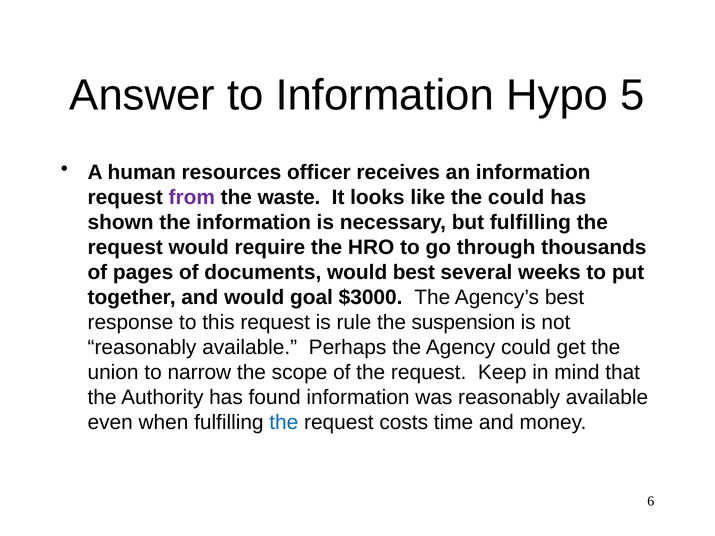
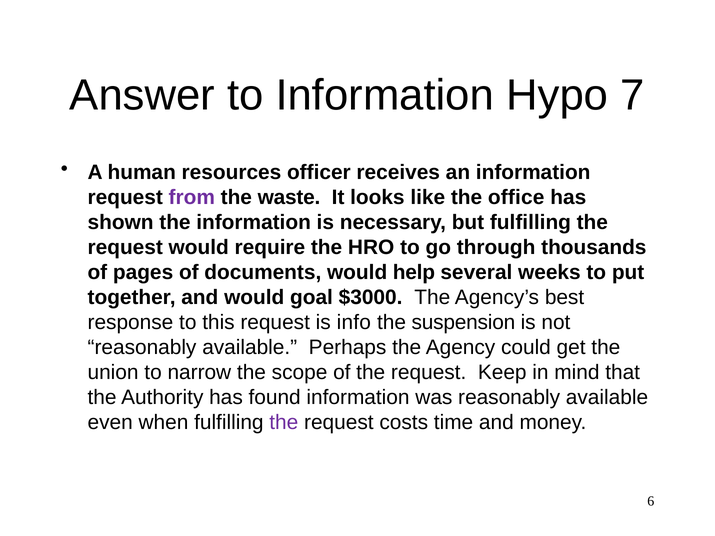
5: 5 -> 7
the could: could -> office
would best: best -> help
rule: rule -> info
the at (284, 423) colour: blue -> purple
